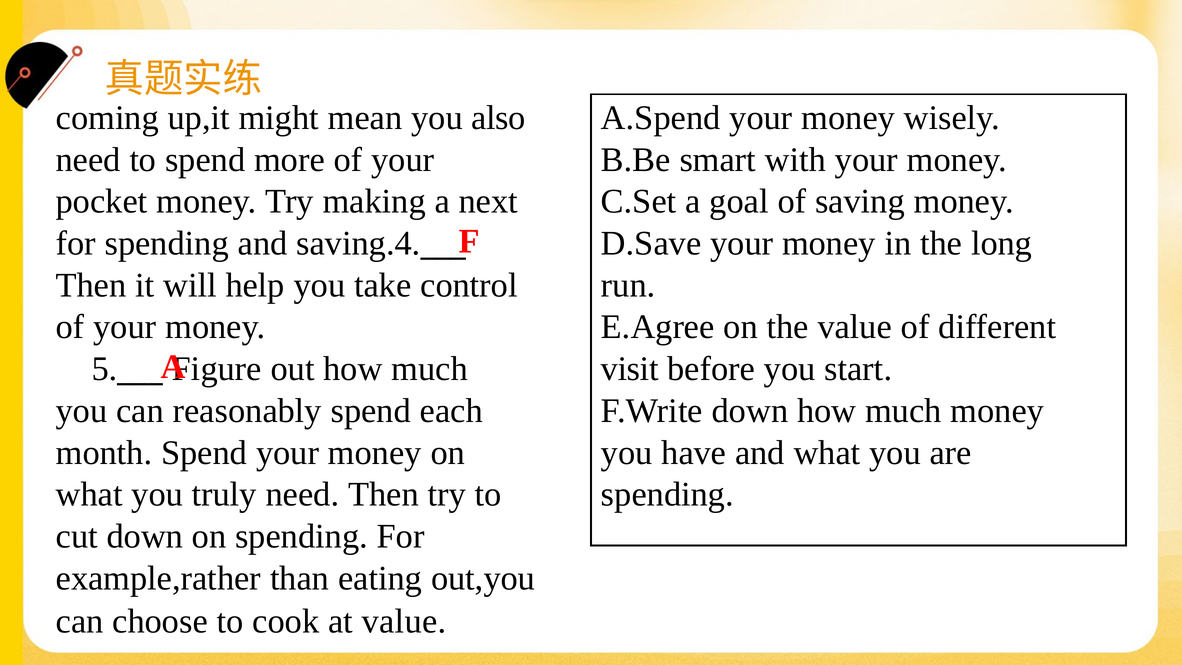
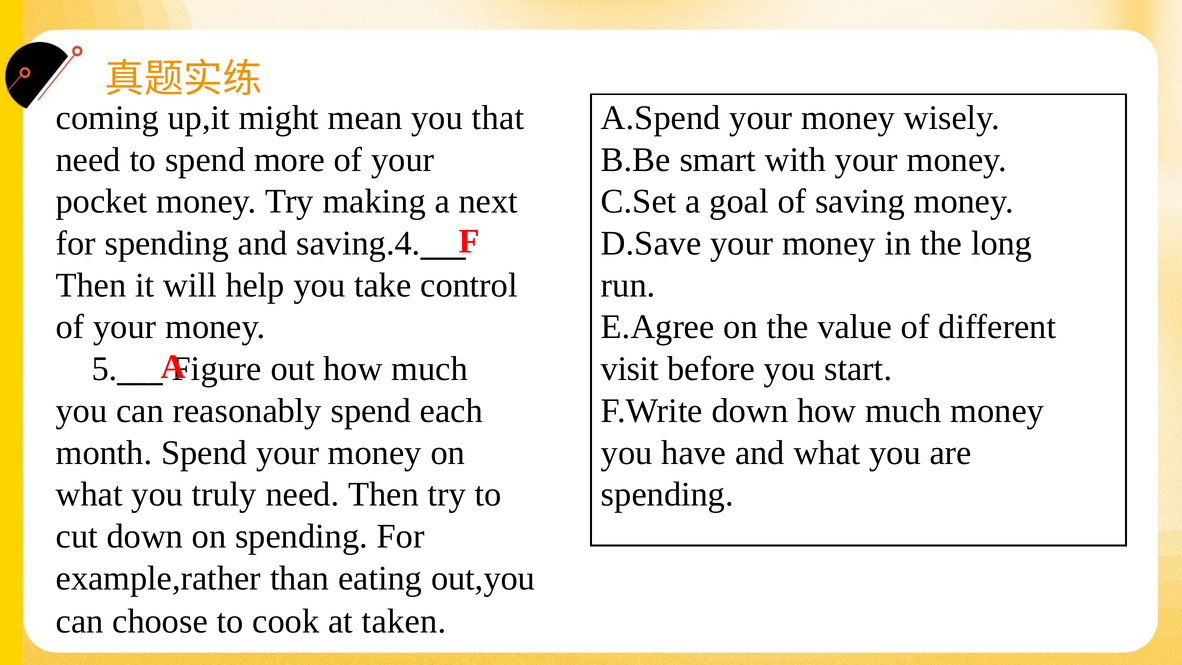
also: also -> that
at value: value -> taken
